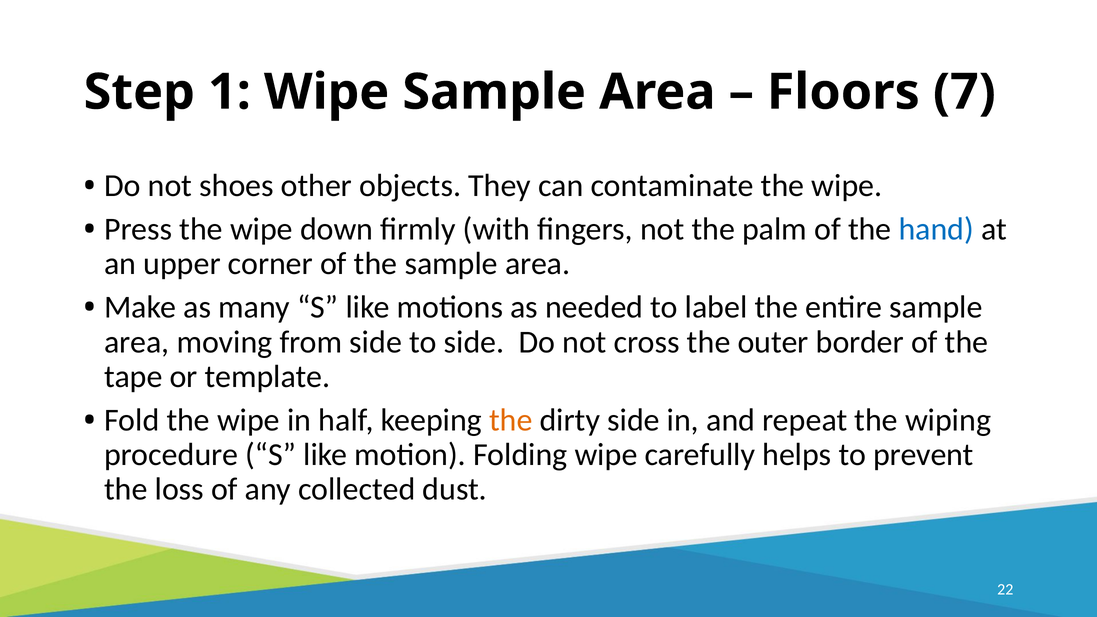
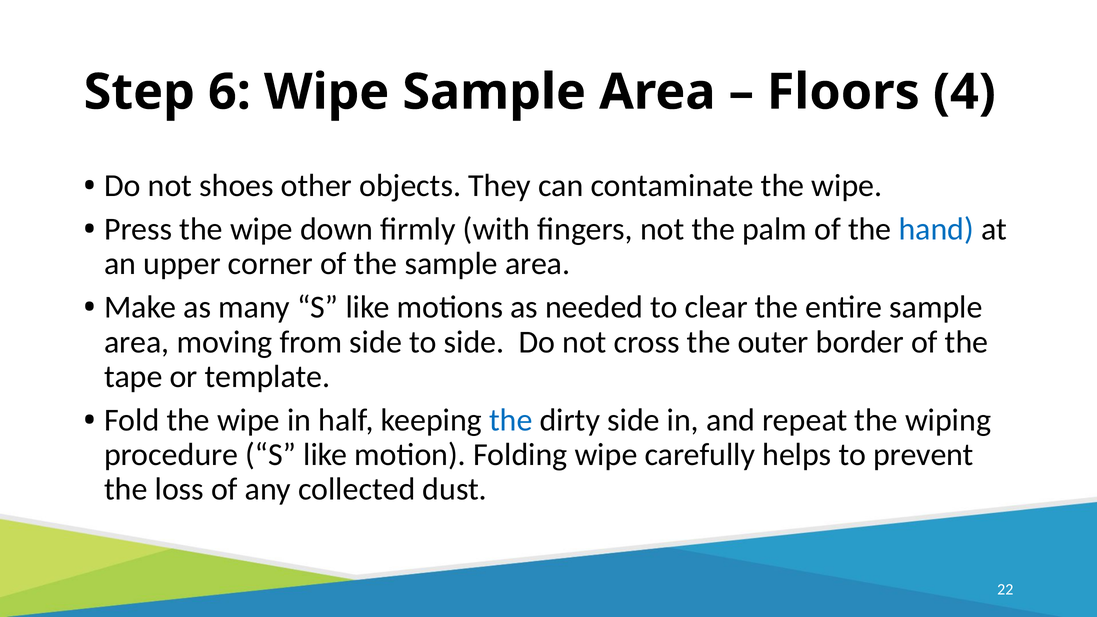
1: 1 -> 6
7: 7 -> 4
label: label -> clear
the at (511, 420) colour: orange -> blue
